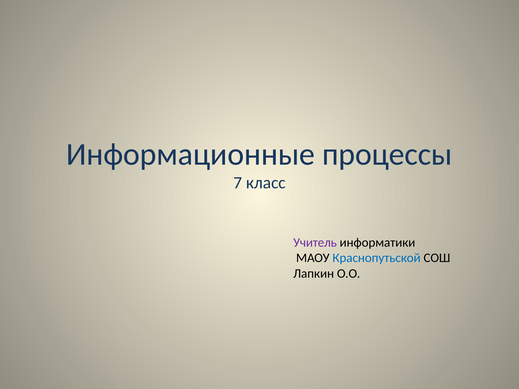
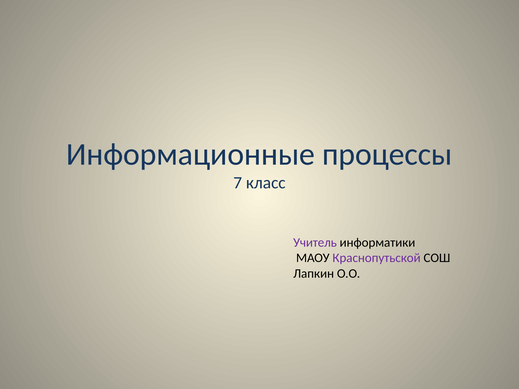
Краснопутьской colour: blue -> purple
